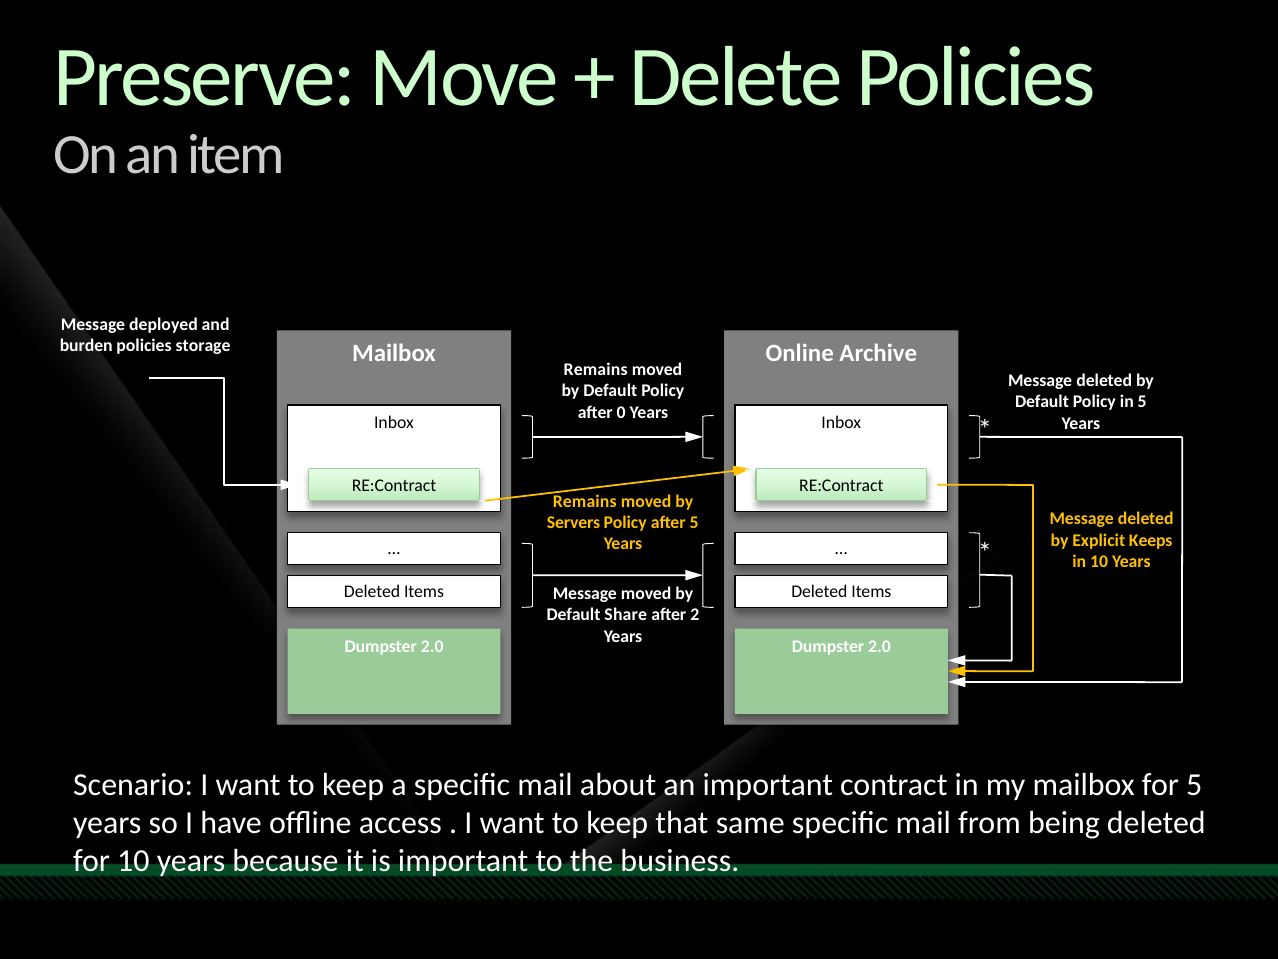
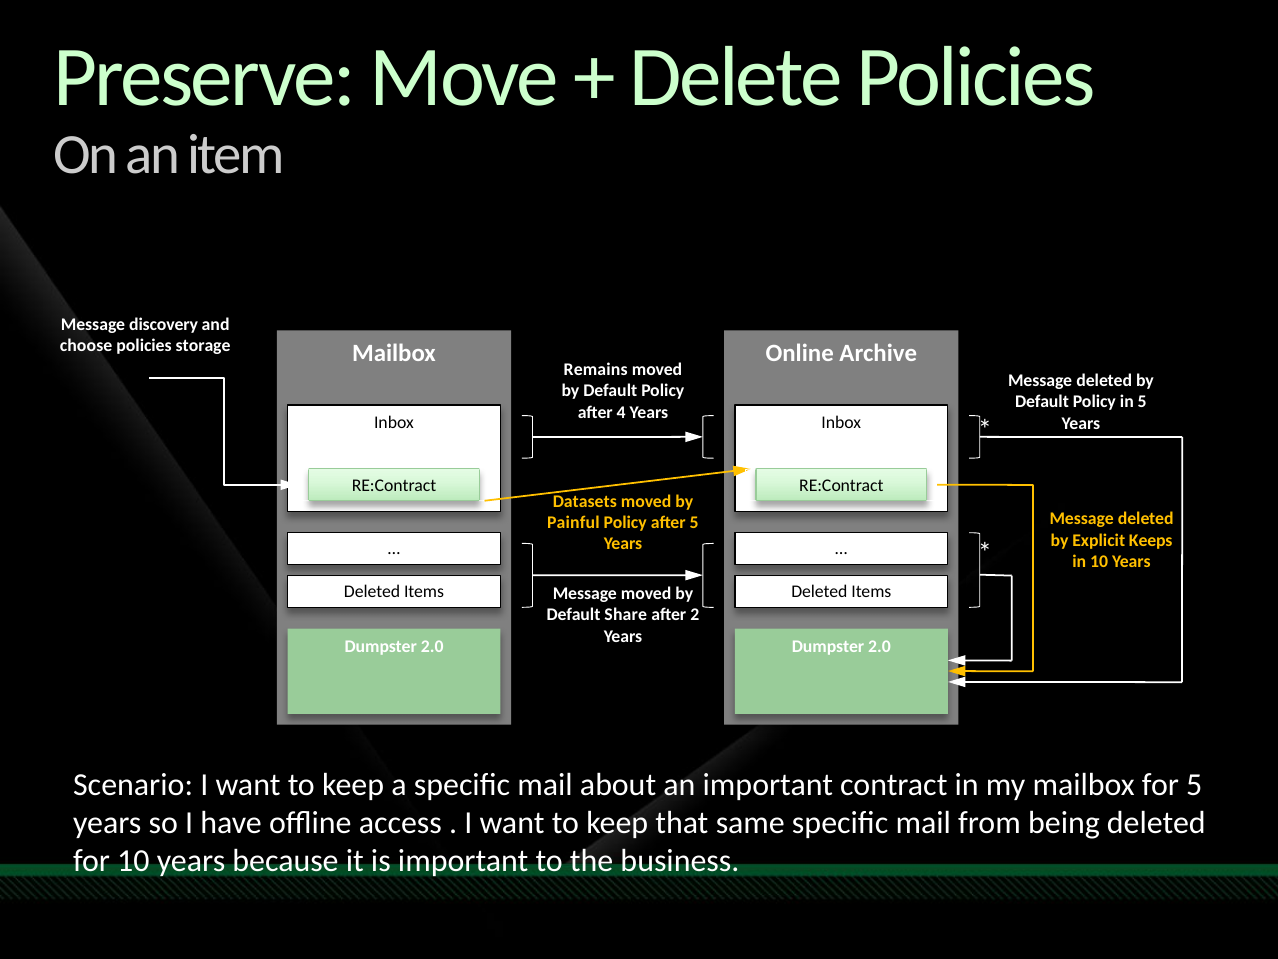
deployed: deployed -> discovery
burden: burden -> choose
0: 0 -> 4
Remains at (585, 501): Remains -> Datasets
Servers: Servers -> Painful
